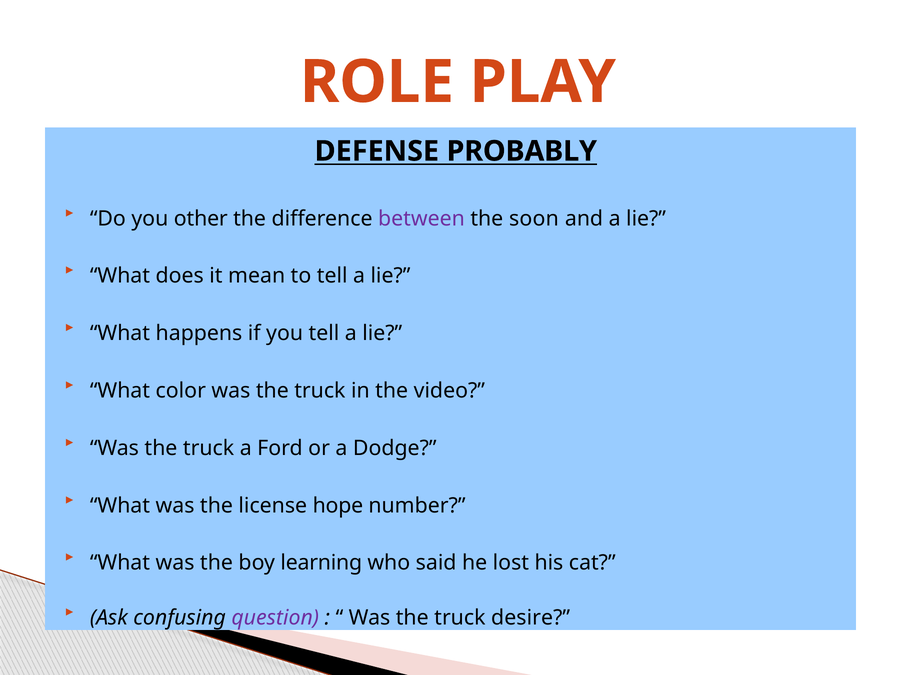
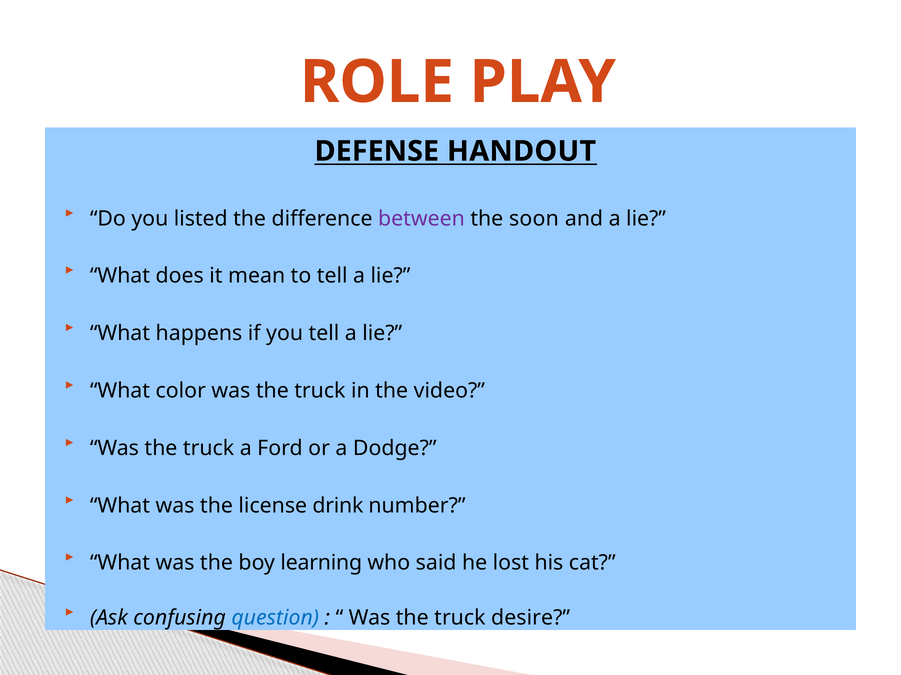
PROBABLY: PROBABLY -> HANDOUT
other: other -> listed
hope: hope -> drink
question colour: purple -> blue
